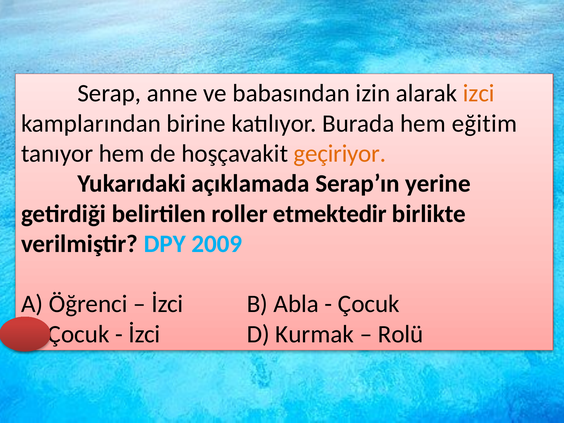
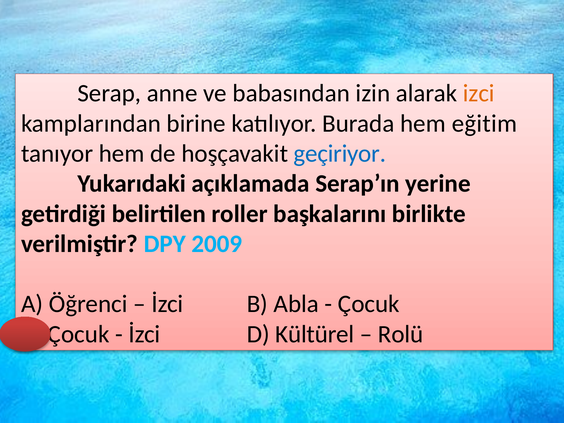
geçiriyor colour: orange -> blue
etmektedir: etmektedir -> başkalarını
Kurmak: Kurmak -> Kültürel
